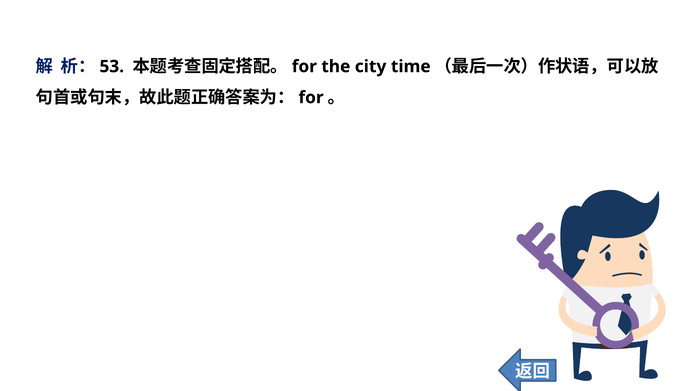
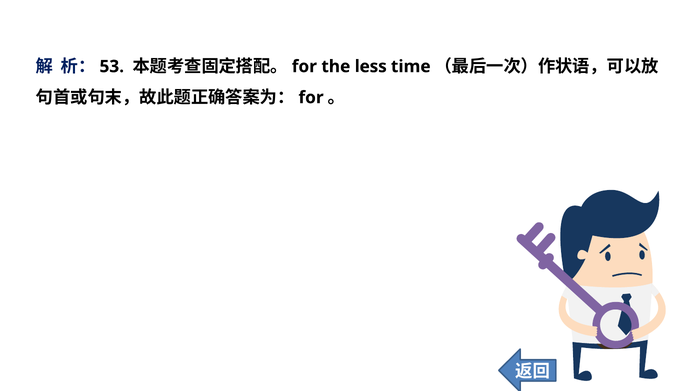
city: city -> less
